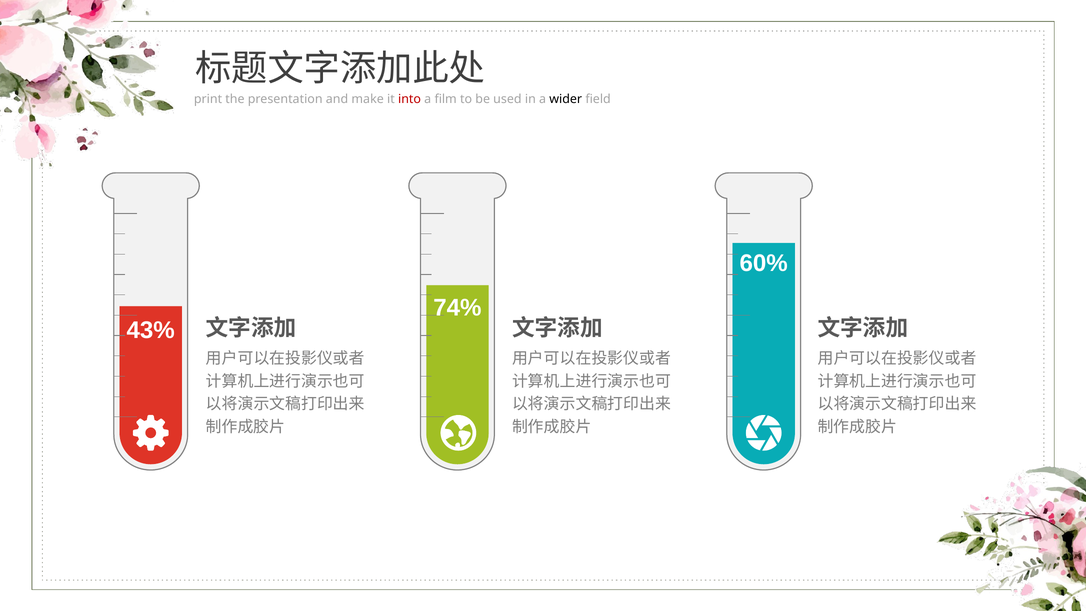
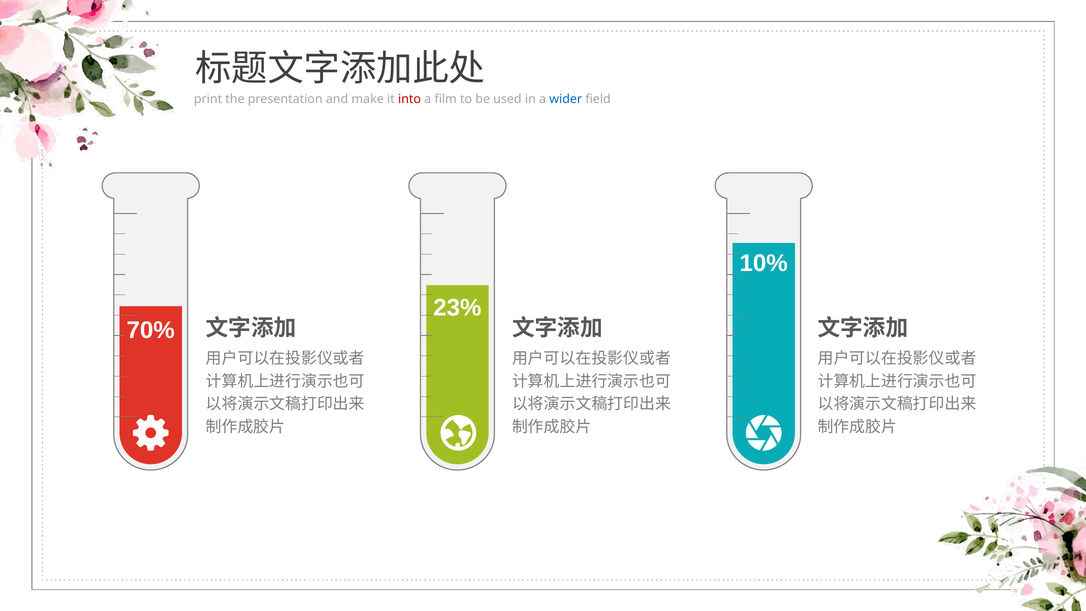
wider colour: black -> blue
60%: 60% -> 10%
74%: 74% -> 23%
43%: 43% -> 70%
